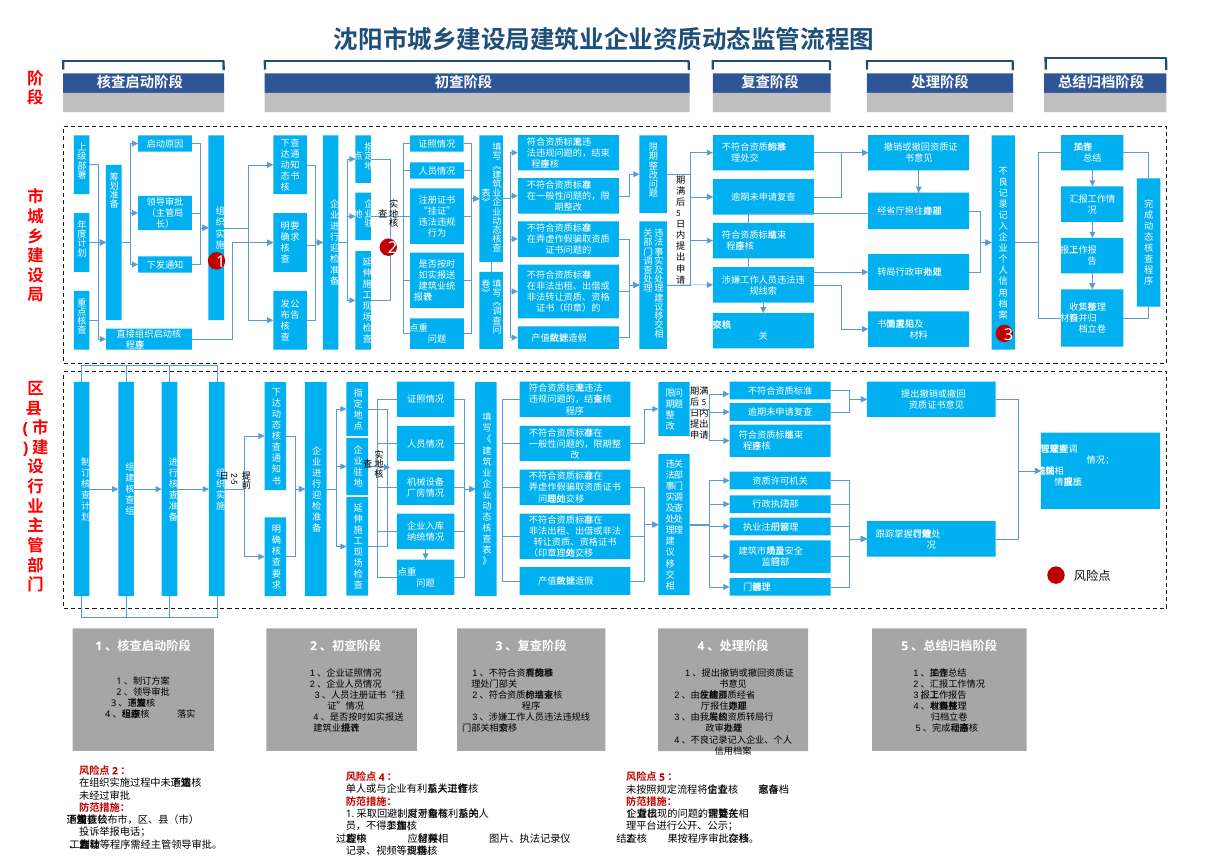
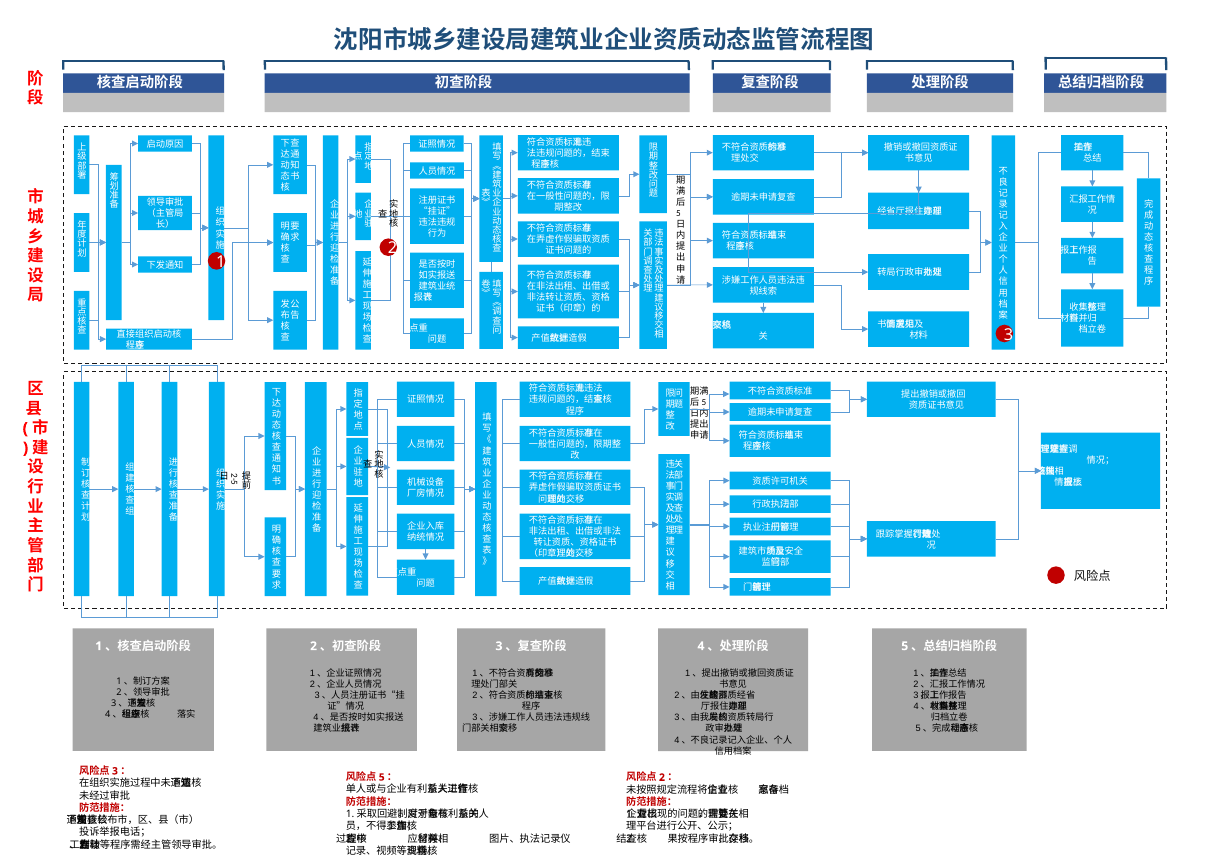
2 at (115, 771): 2 -> 3
4 at (382, 778): 4 -> 5
5 at (662, 778): 5 -> 2
